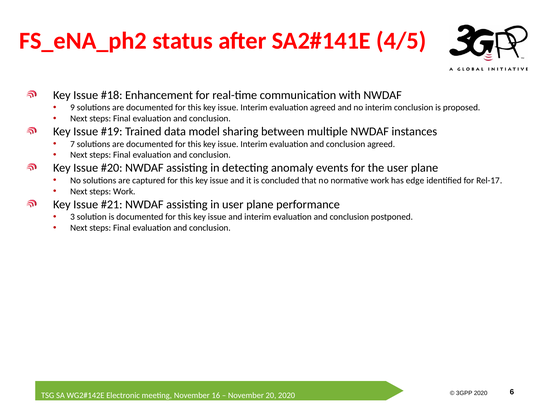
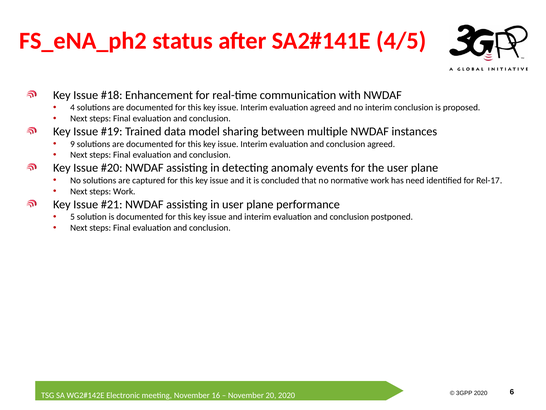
9: 9 -> 4
7: 7 -> 9
edge: edge -> need
3: 3 -> 5
